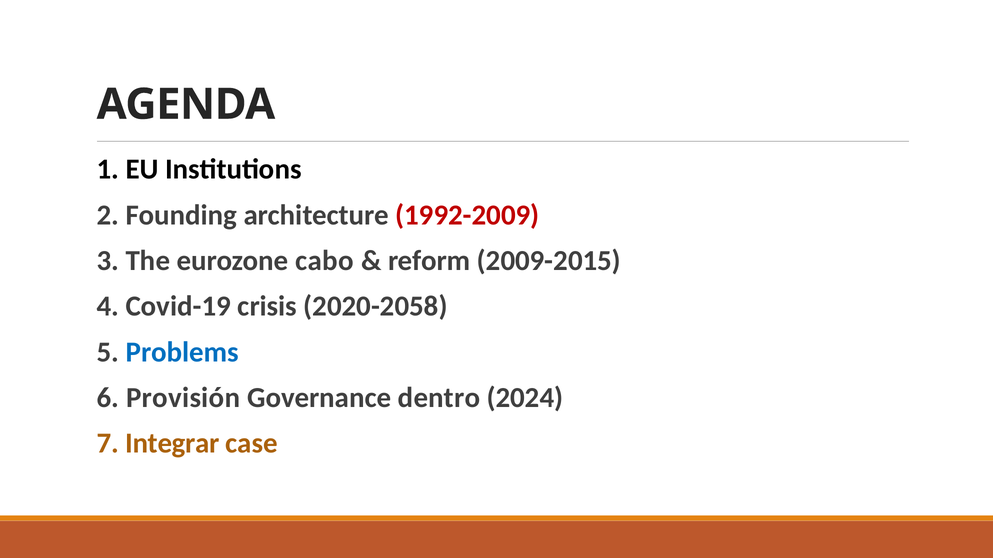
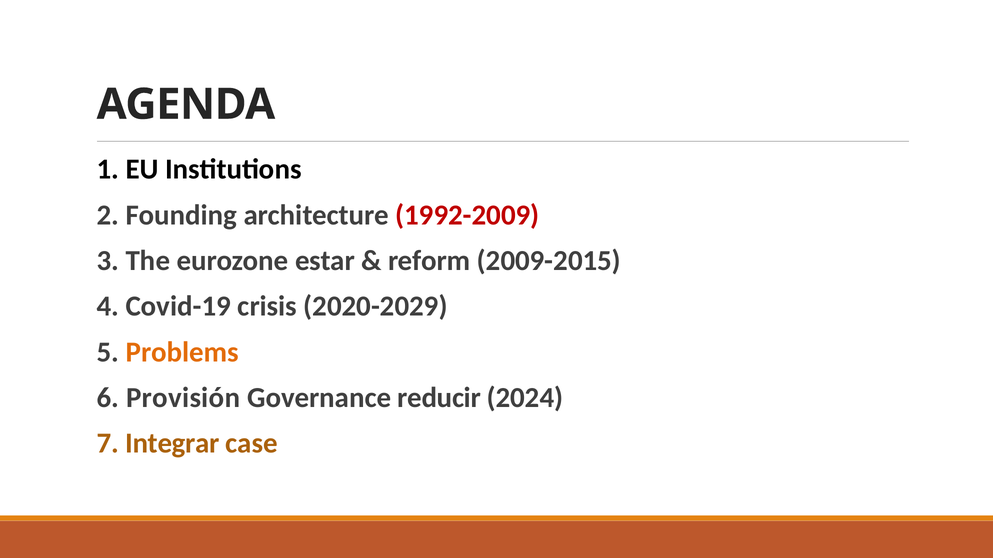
cabo: cabo -> estar
2020-2058: 2020-2058 -> 2020-2029
Problems colour: blue -> orange
dentro: dentro -> reducir
